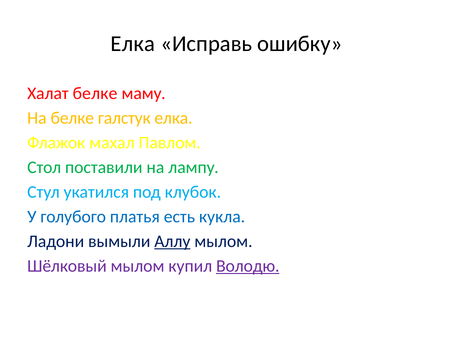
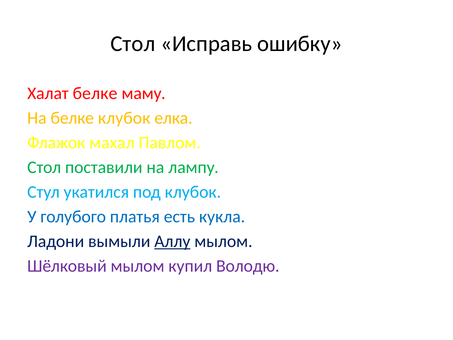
Елка at (133, 43): Елка -> Стол
белке галстук: галстук -> клубок
Володю underline: present -> none
